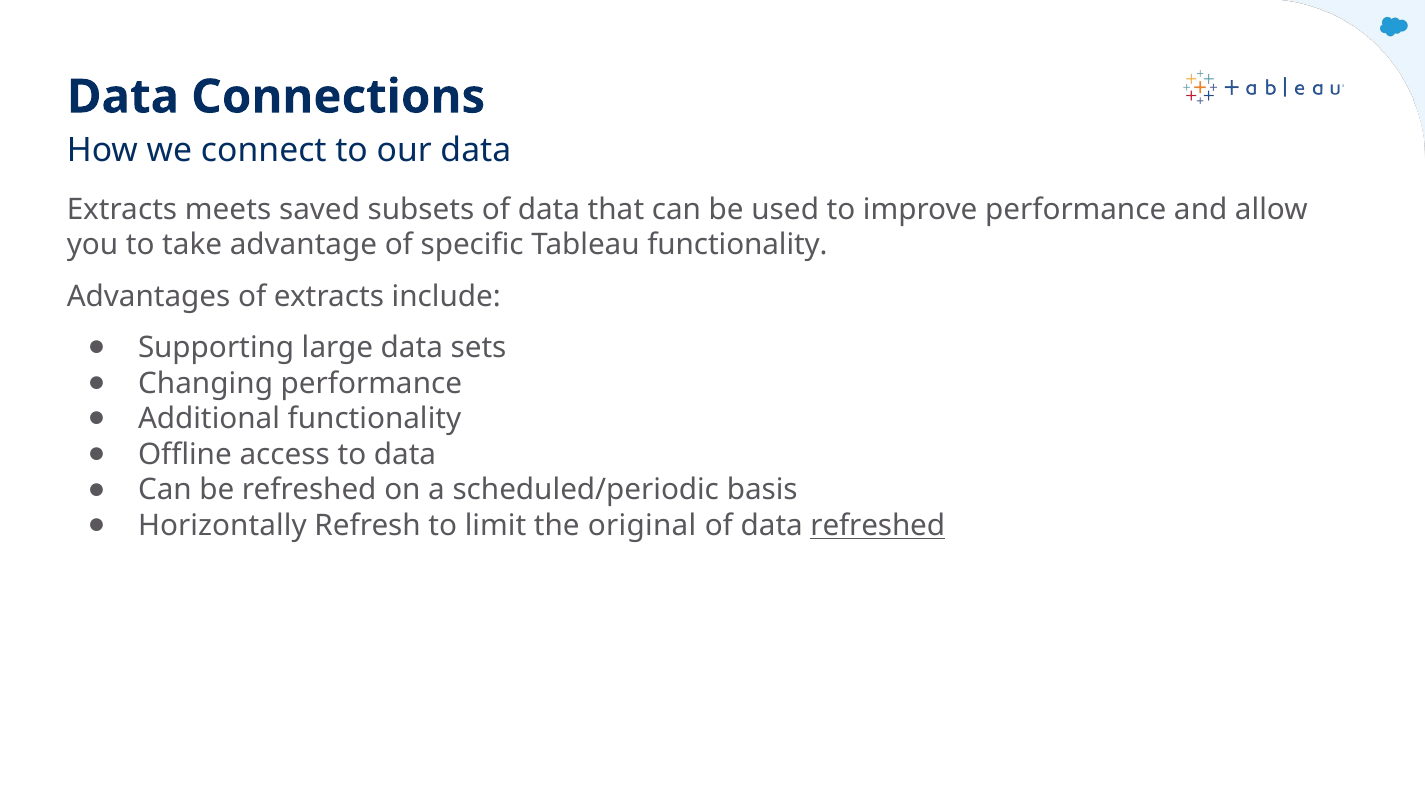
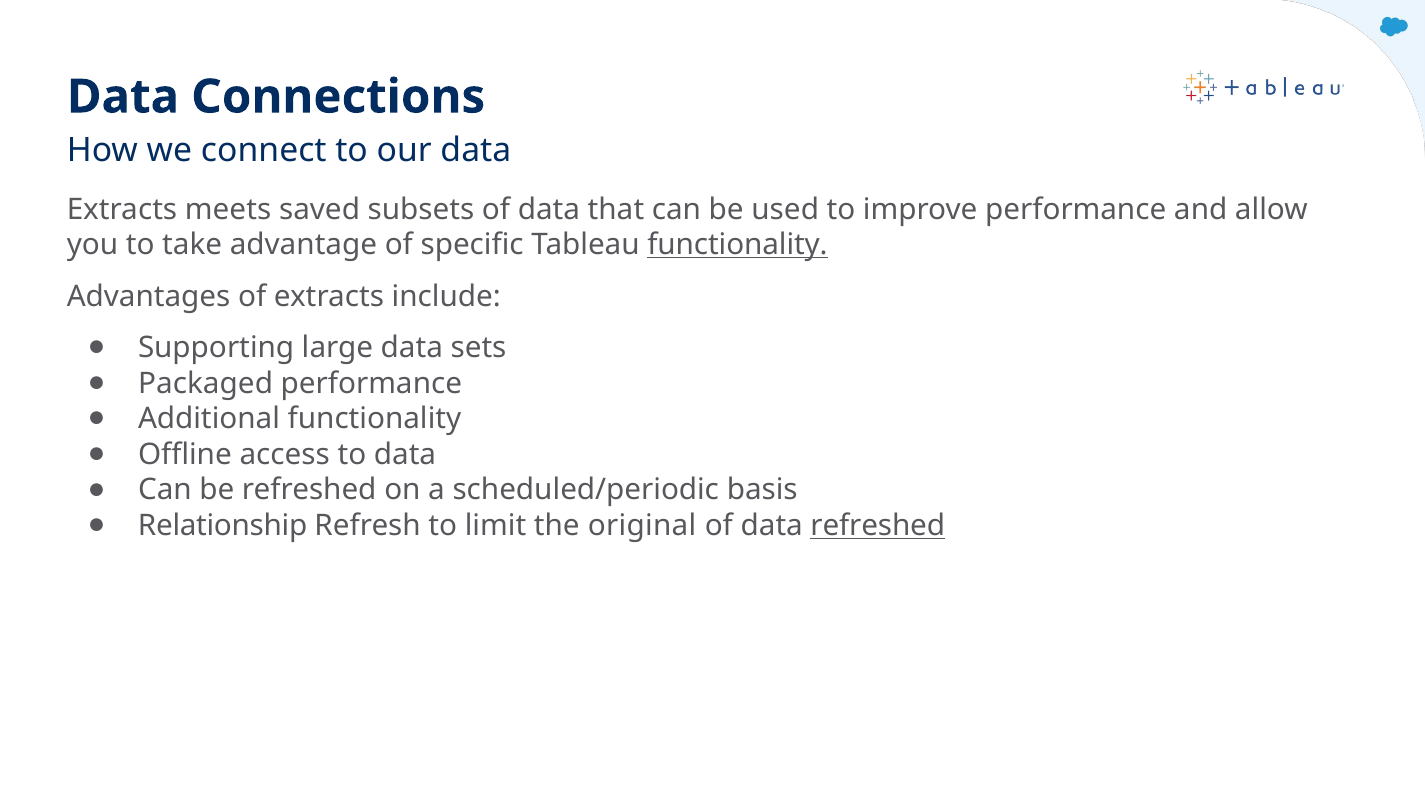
functionality at (738, 245) underline: none -> present
Changing: Changing -> Packaged
Horizontally: Horizontally -> Relationship
